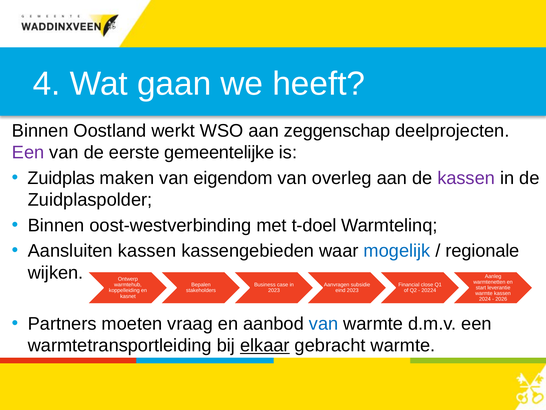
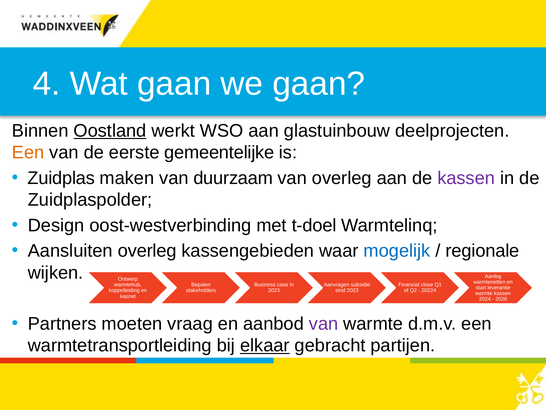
we heeft: heeft -> gaan
Oostland underline: none -> present
zeggenschap: zeggenschap -> glastuinbouw
Een at (28, 152) colour: purple -> orange
eigendom: eigendom -> duurzaam
Binnen at (56, 225): Binnen -> Design
Aansluiten kassen: kassen -> overleg
van at (324, 323) colour: blue -> purple
gebracht warmte: warmte -> partijen
